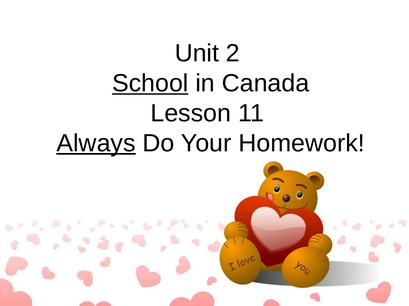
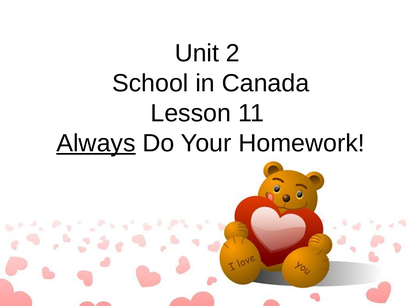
School underline: present -> none
